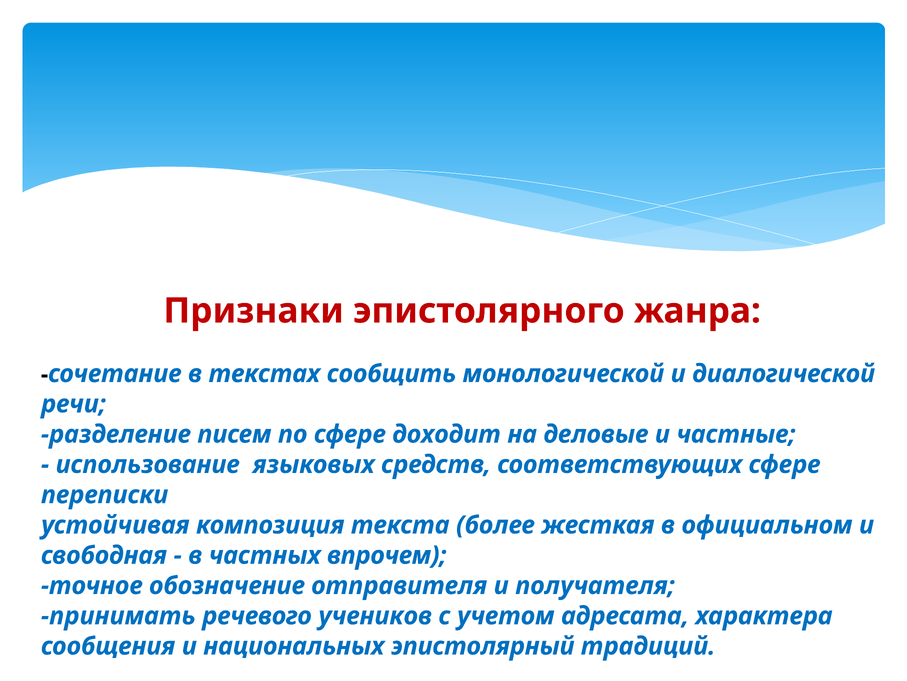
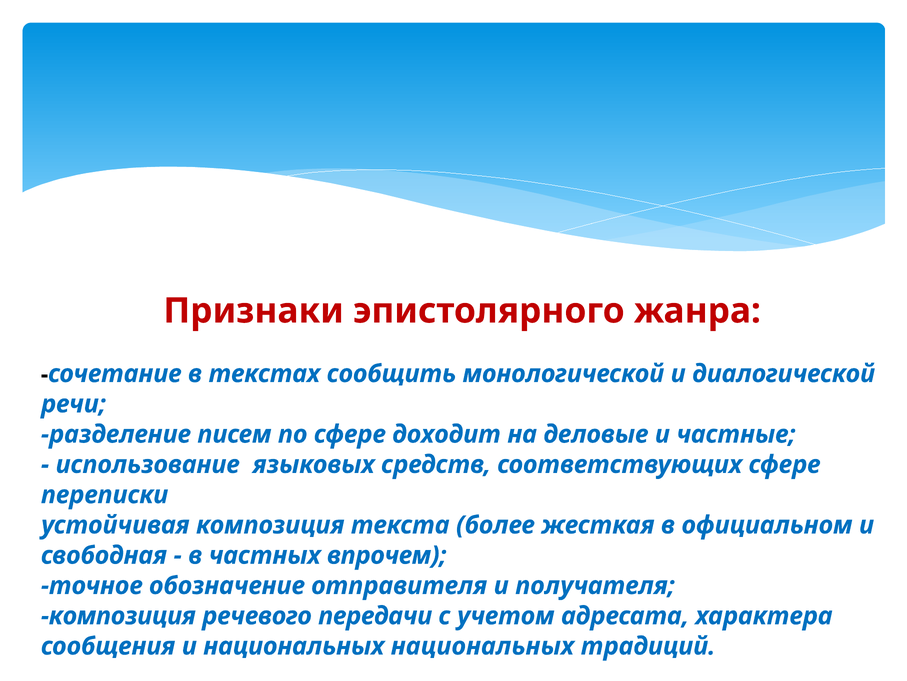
принимать at (118, 615): принимать -> композиция
учеников: учеников -> передачи
национальных эпистолярный: эпистолярный -> национальных
